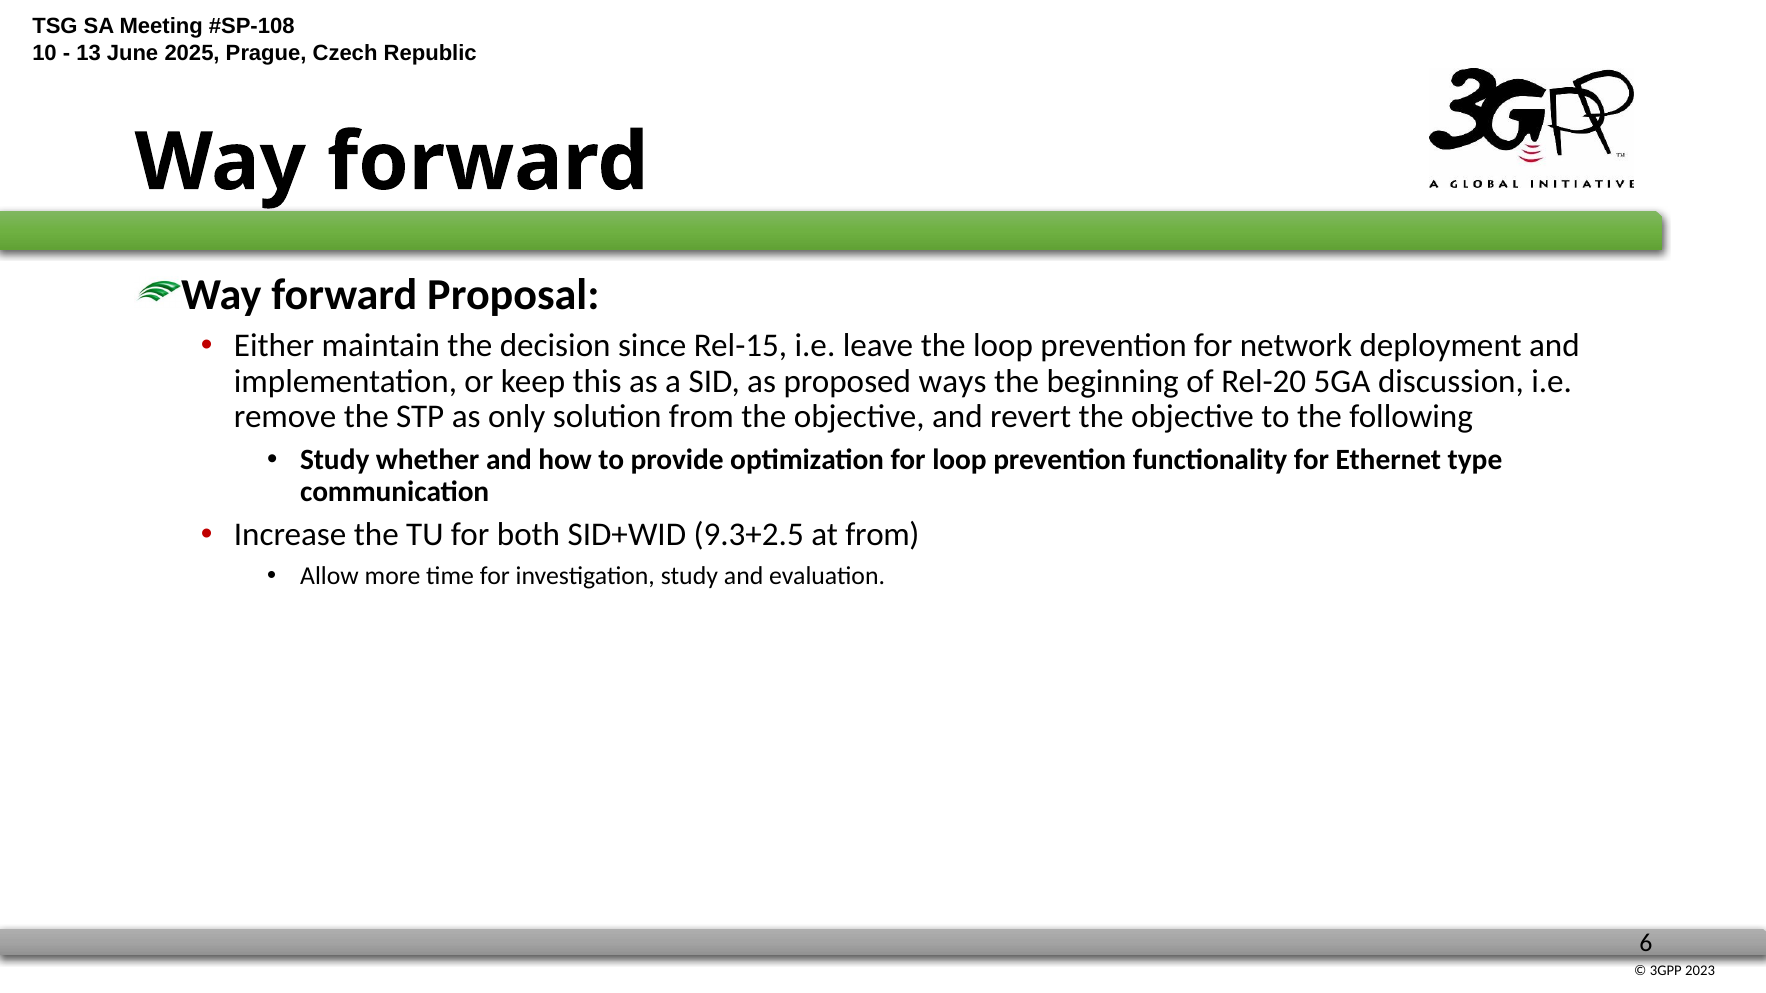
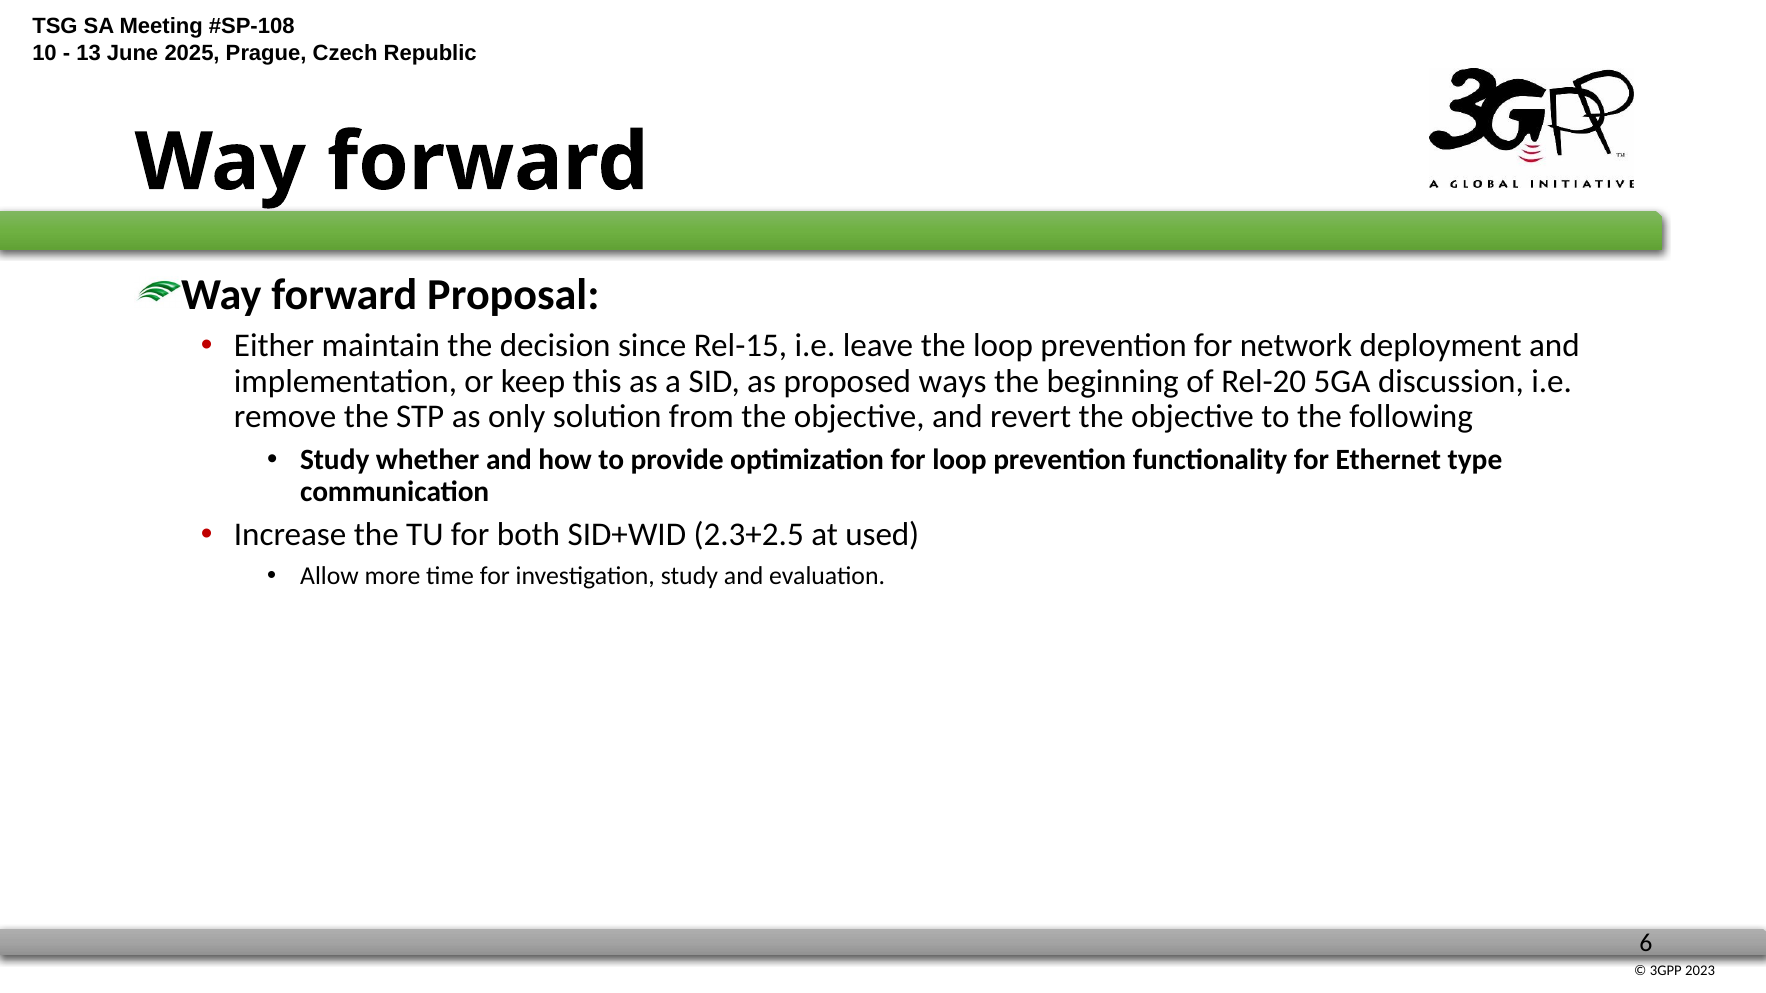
9.3+2.5: 9.3+2.5 -> 2.3+2.5
at from: from -> used
